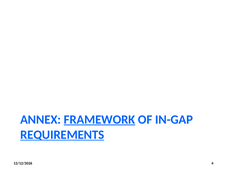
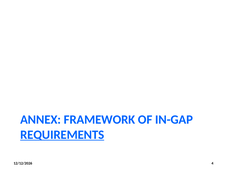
FRAMEWORK underline: present -> none
